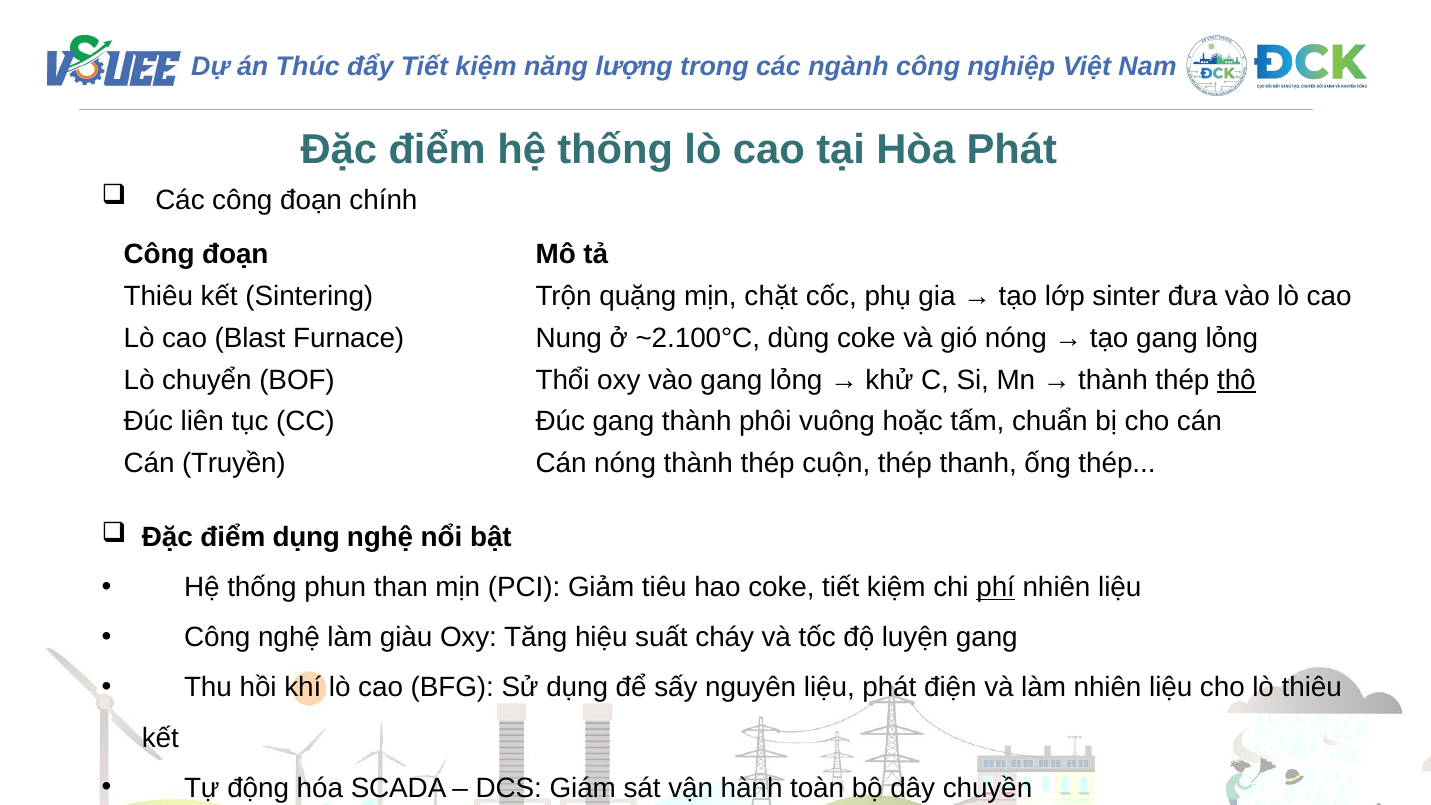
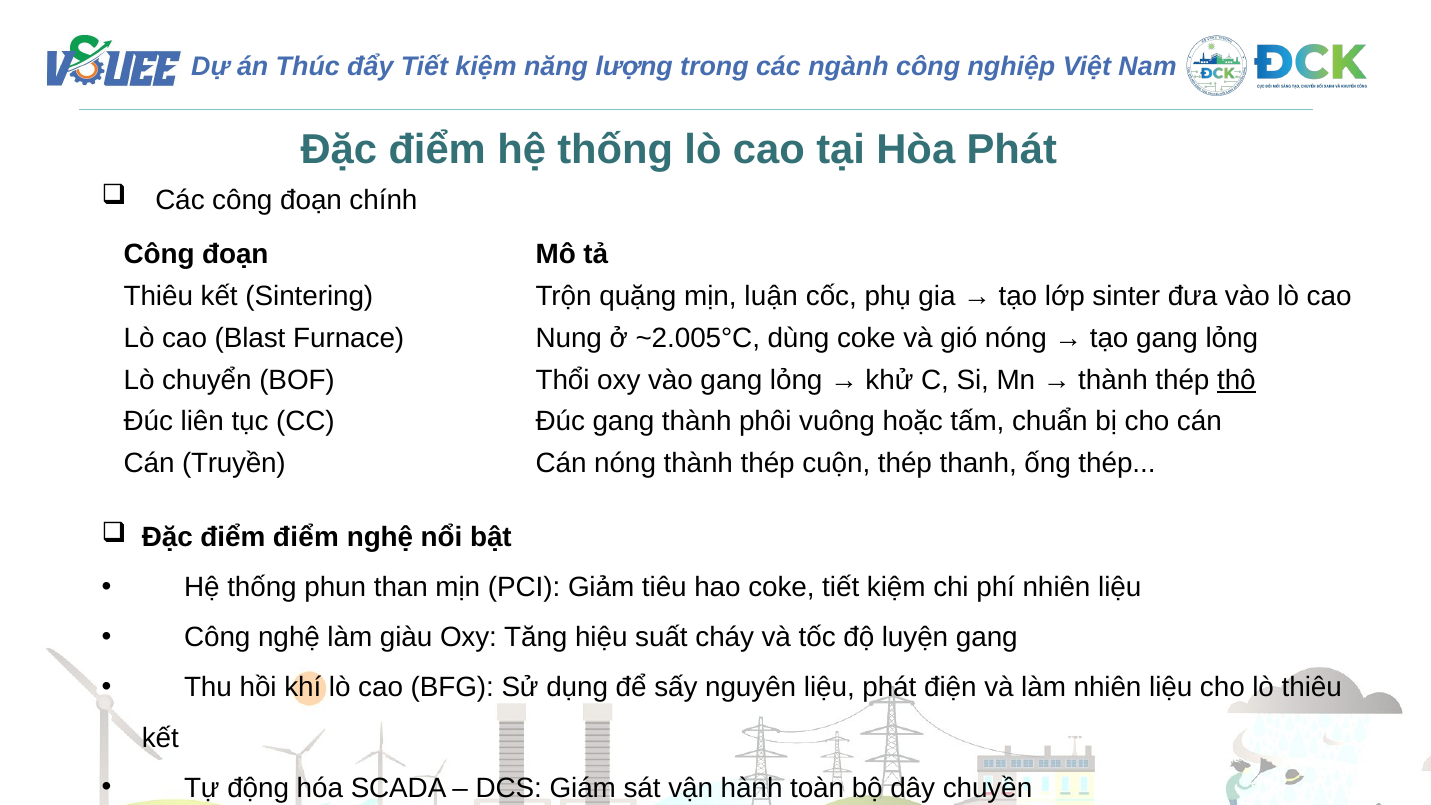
chặt: chặt -> luận
~2.100°C: ~2.100°C -> ~2.005°C
điểm dụng: dụng -> điểm
phí underline: present -> none
